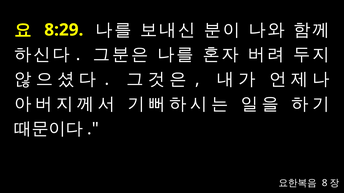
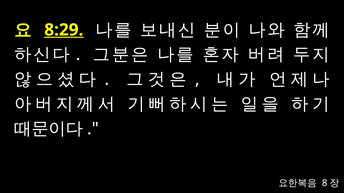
8:29 underline: none -> present
